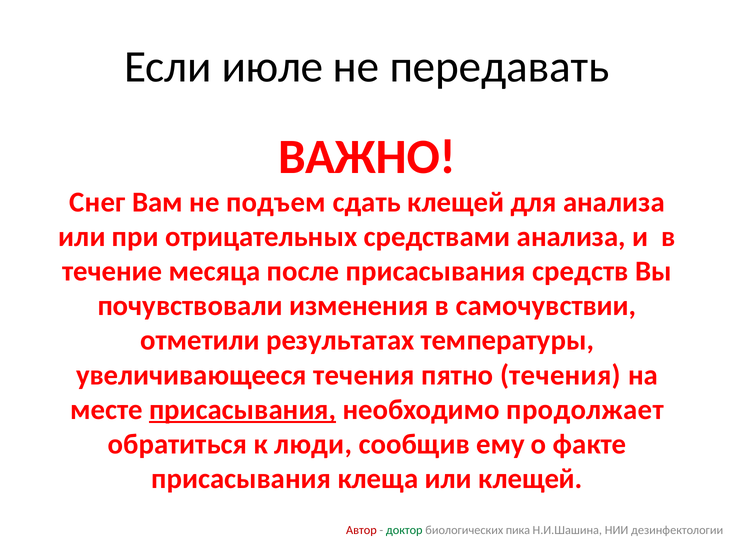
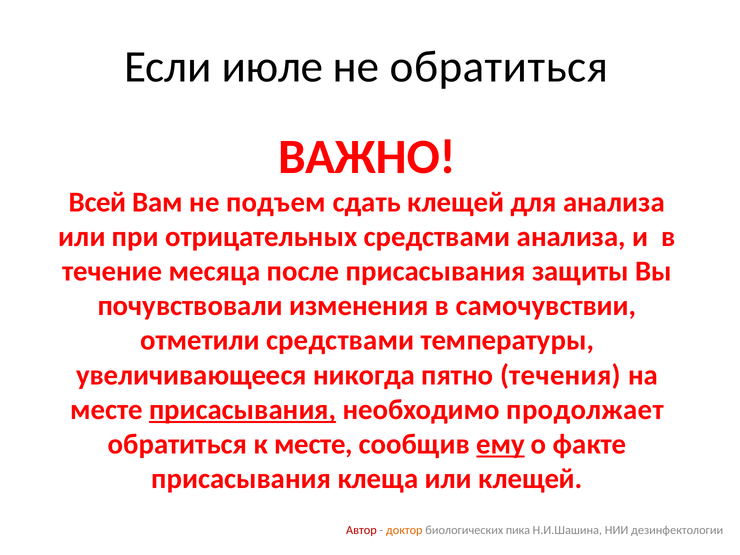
не передавать: передавать -> обратиться
Снег: Снег -> Всей
средств: средств -> защиты
отметили результатах: результатах -> средствами
увеличивающееся течения: течения -> никогда
к люди: люди -> месте
ему underline: none -> present
доктор colour: green -> orange
